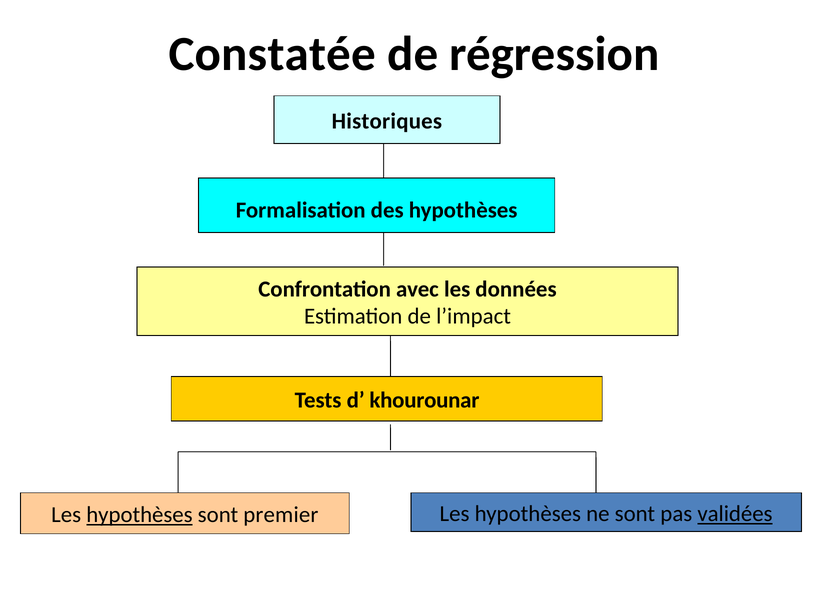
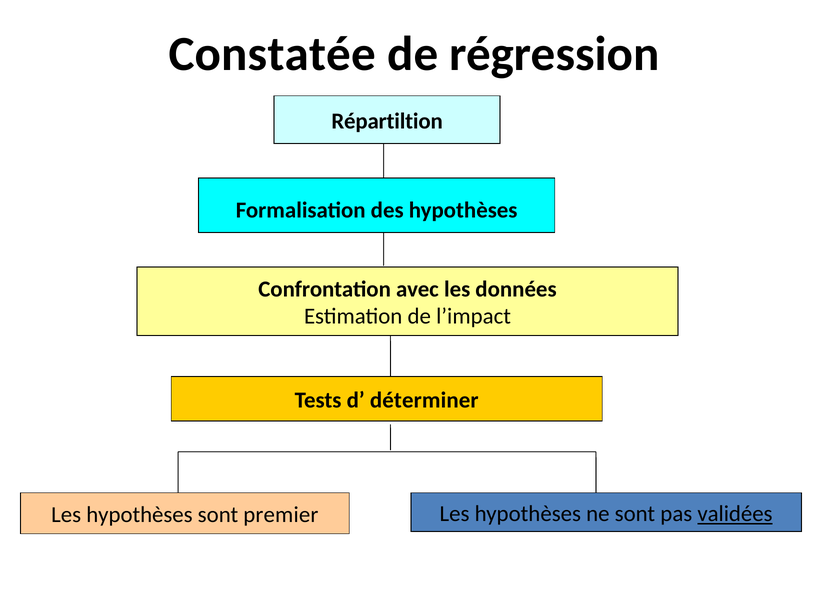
Historiques: Historiques -> Répartiltion
khourounar: khourounar -> déterminer
hypothèses at (139, 515) underline: present -> none
